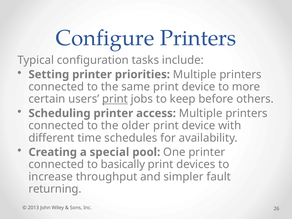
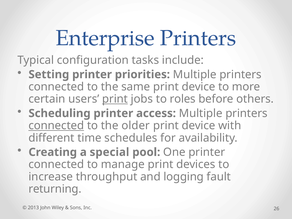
Configure: Configure -> Enterprise
keep: keep -> roles
connected at (56, 126) underline: none -> present
basically: basically -> manage
simpler: simpler -> logging
